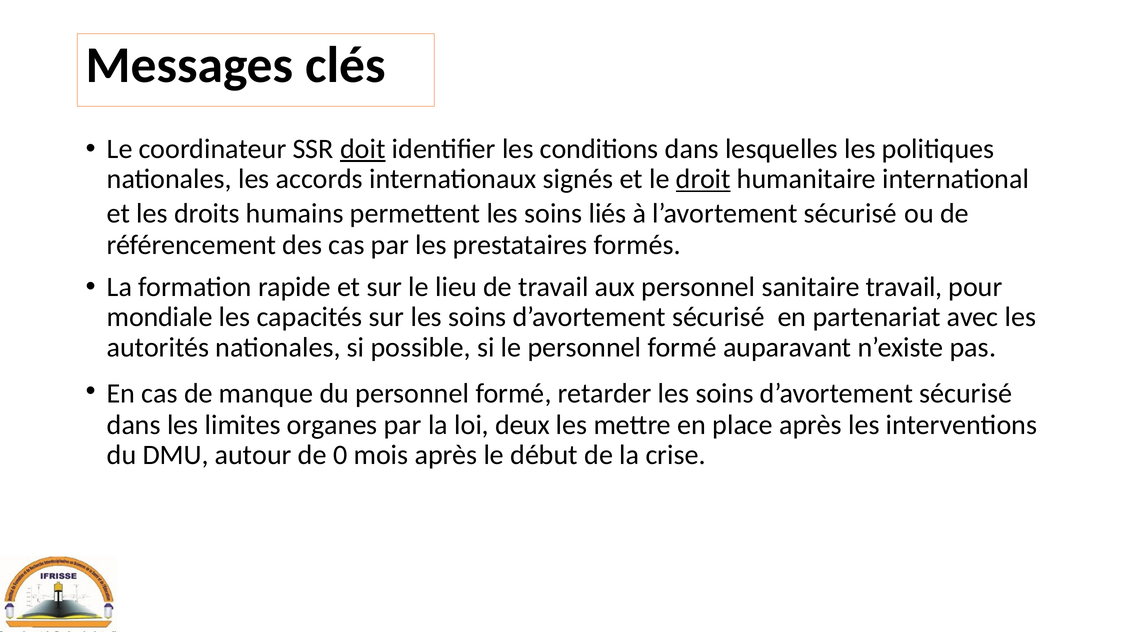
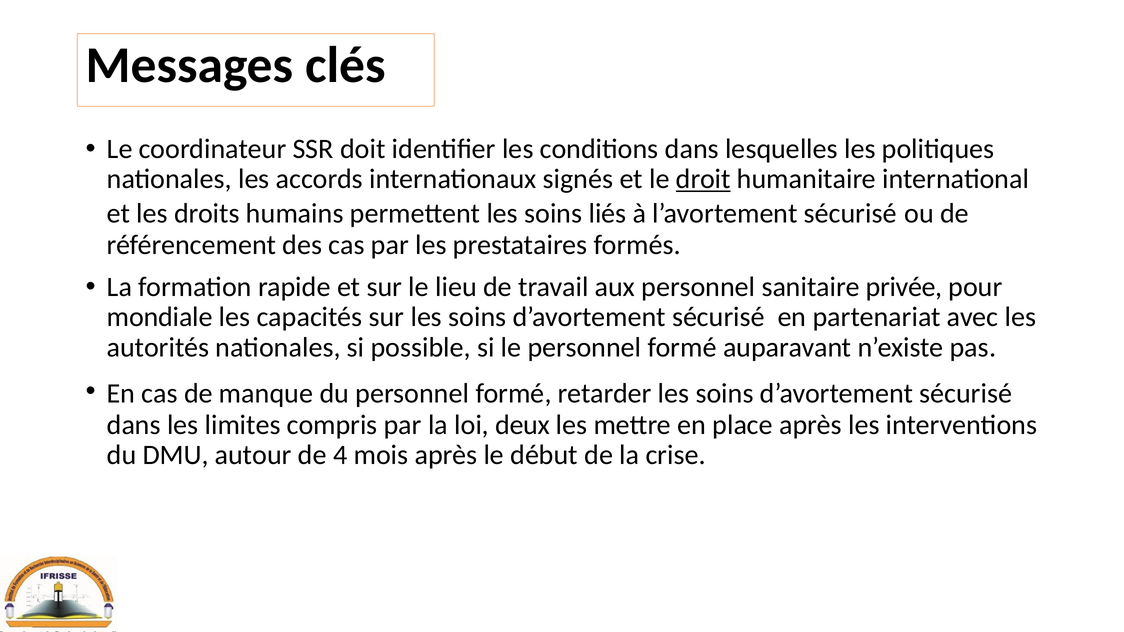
doit underline: present -> none
sanitaire travail: travail -> privée
organes: organes -> compris
0: 0 -> 4
